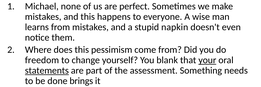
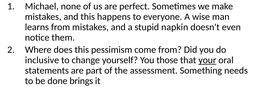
freedom: freedom -> inclusive
blank: blank -> those
statements underline: present -> none
